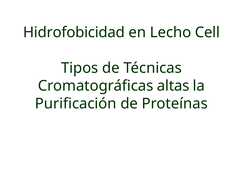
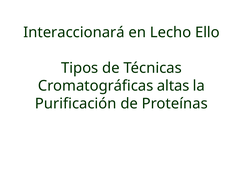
Hidrofobicidad: Hidrofobicidad -> Interaccionará
Cell: Cell -> Ello
